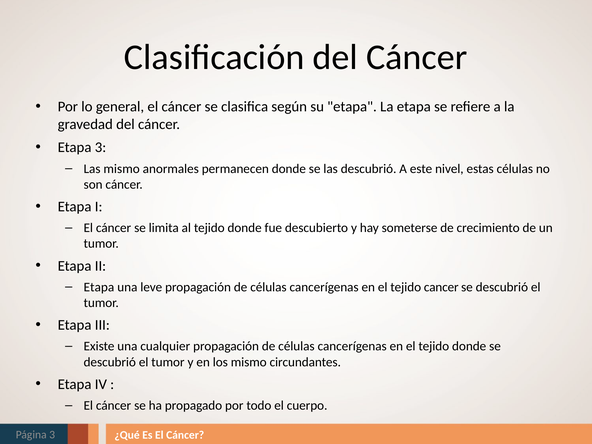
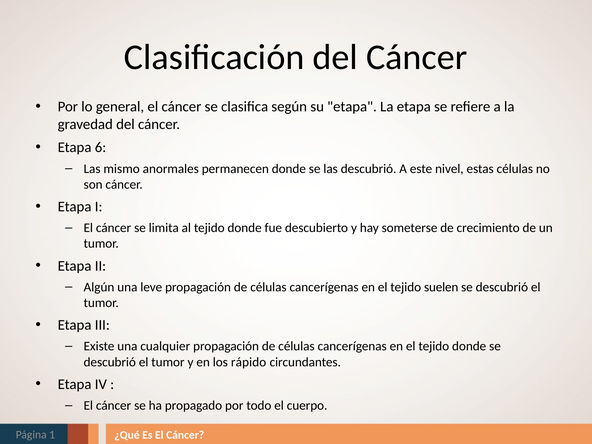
Etapa 3: 3 -> 6
Etapa at (99, 287): Etapa -> Algún
cancer: cancer -> suelen
los mismo: mismo -> rápido
Página 3: 3 -> 1
